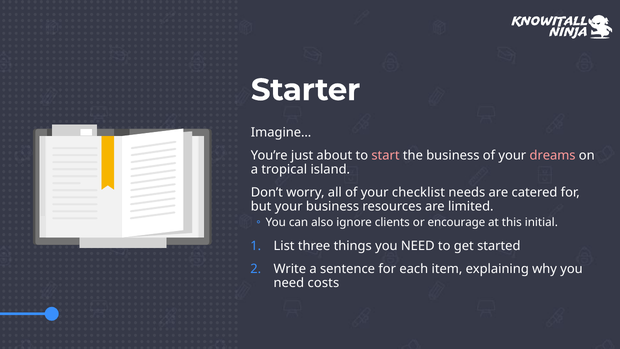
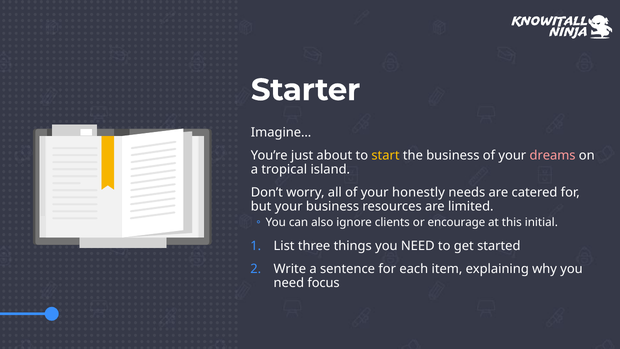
start colour: pink -> yellow
checklist: checklist -> honestly
costs: costs -> focus
